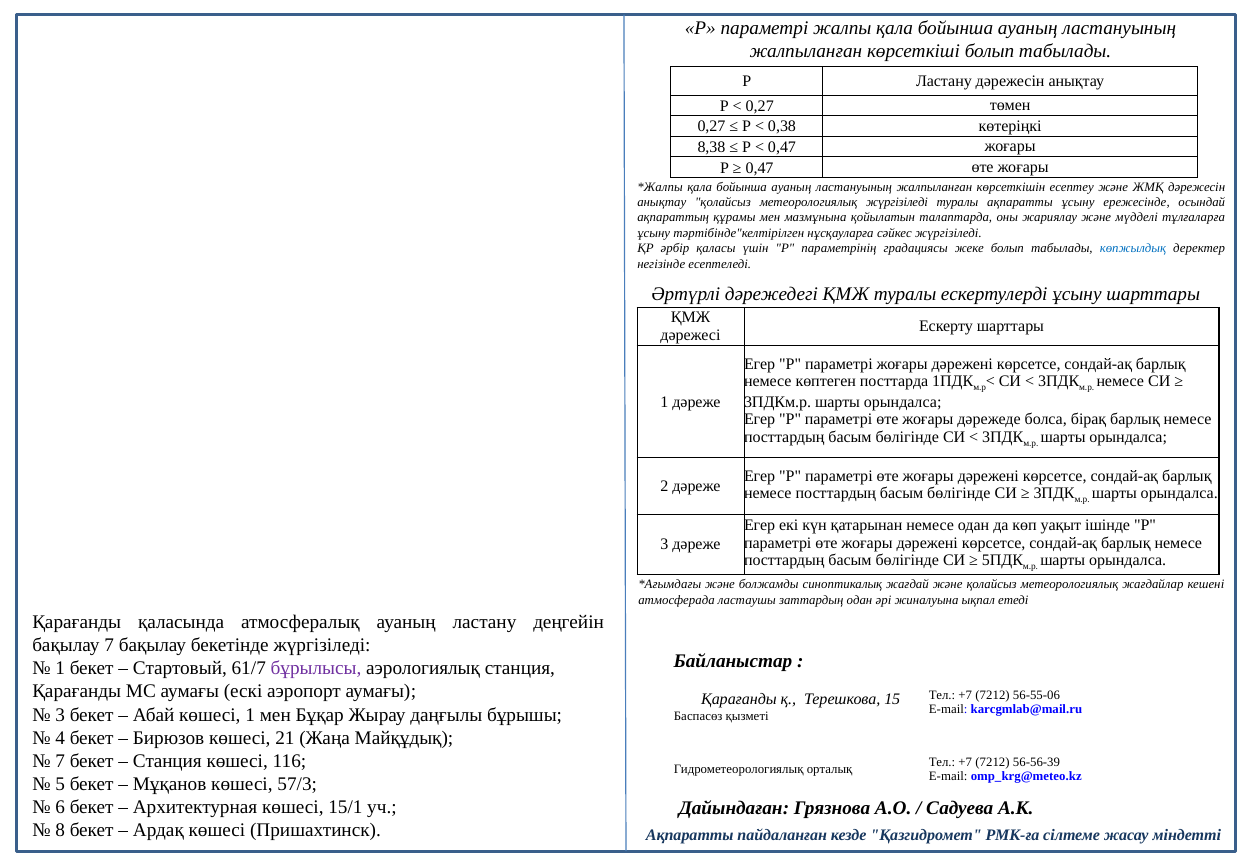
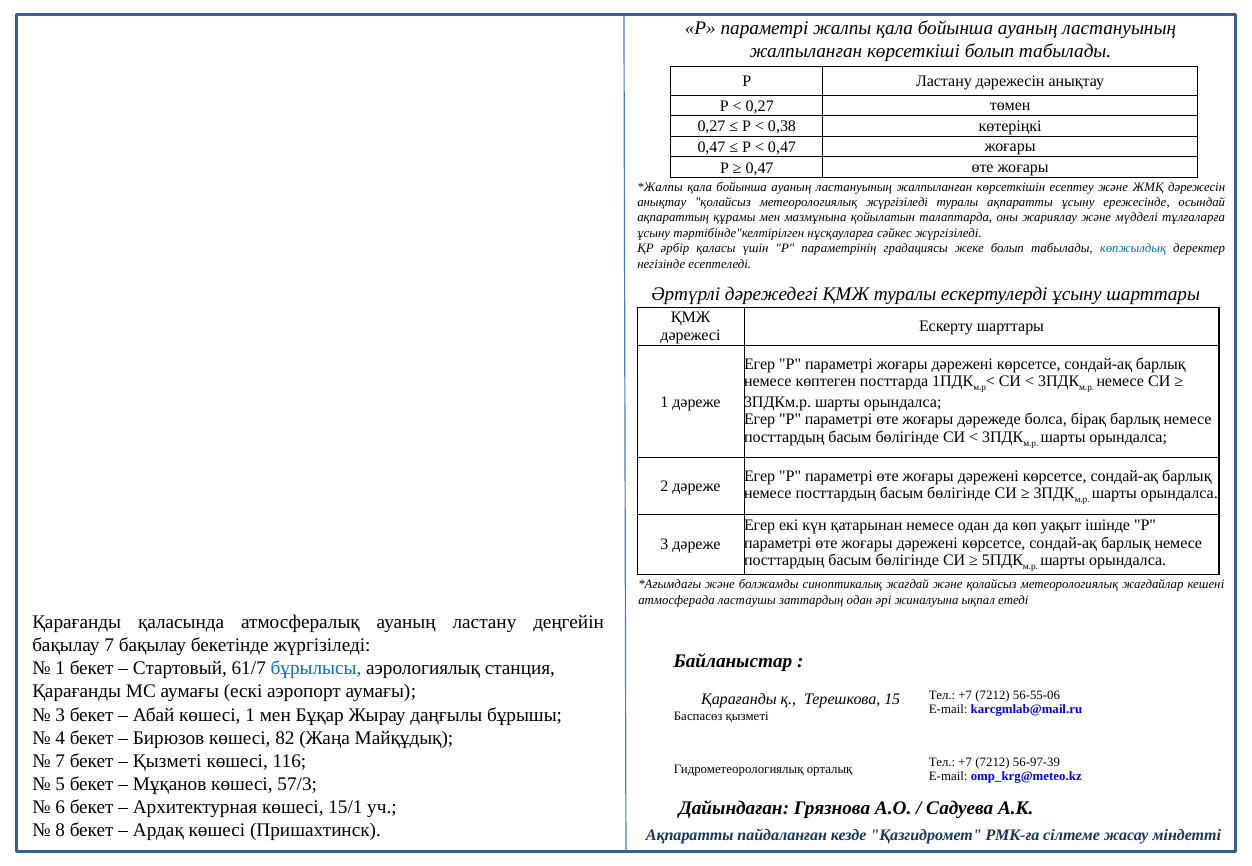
8,38 at (711, 147): 8,38 -> 0,47
бұрылысы colour: purple -> blue
21: 21 -> 82
Станция at (167, 762): Станция -> Қызметі
56-56-39: 56-56-39 -> 56-97-39
